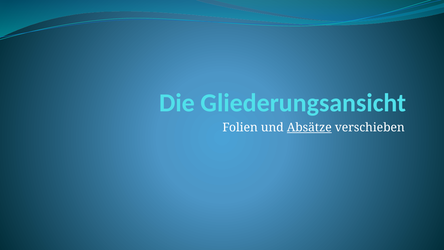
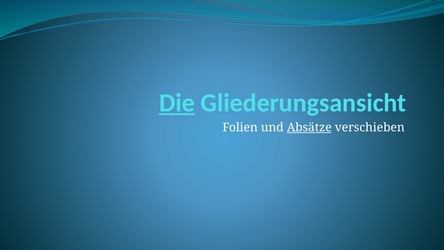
Die underline: none -> present
